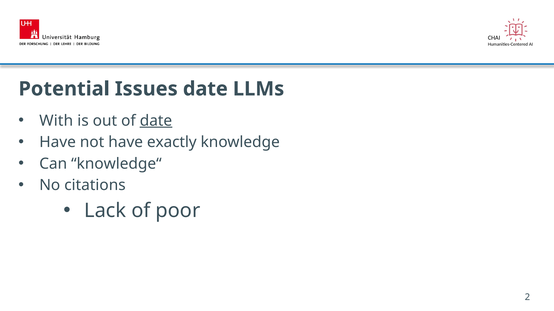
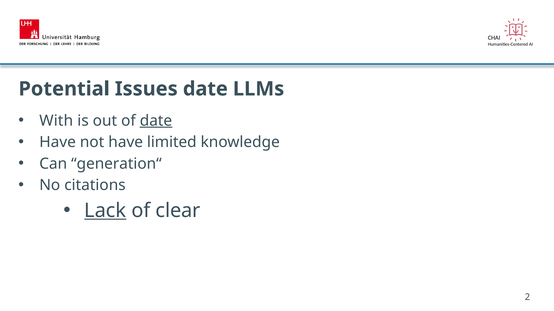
exactly: exactly -> limited
knowledge“: knowledge“ -> generation“
Lack underline: none -> present
poor: poor -> clear
